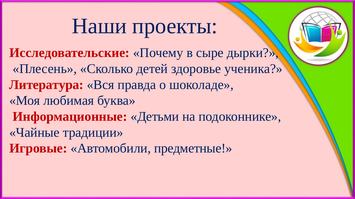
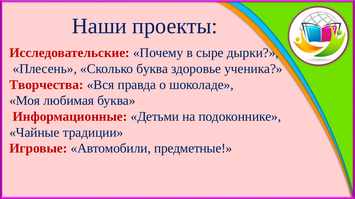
Сколько детей: детей -> буква
Литература: Литература -> Творчества
